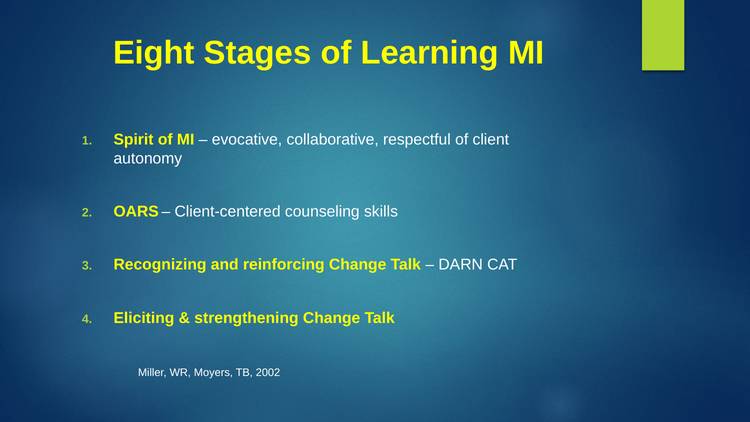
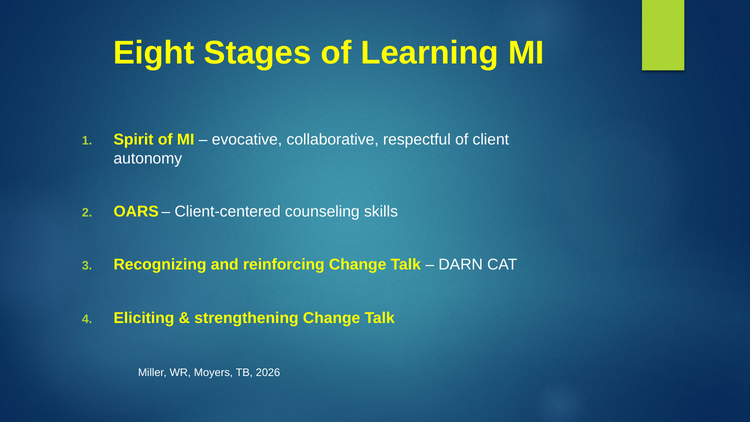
2002: 2002 -> 2026
